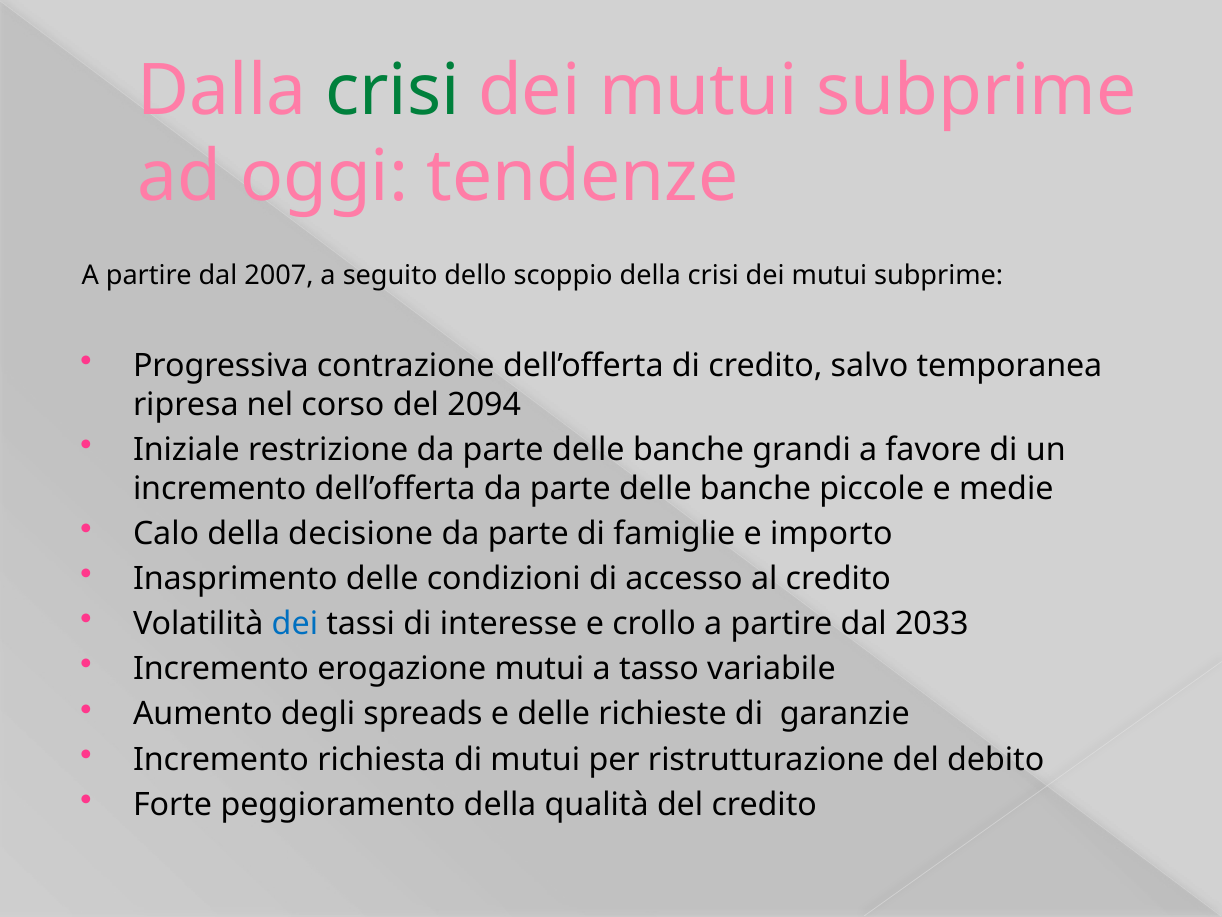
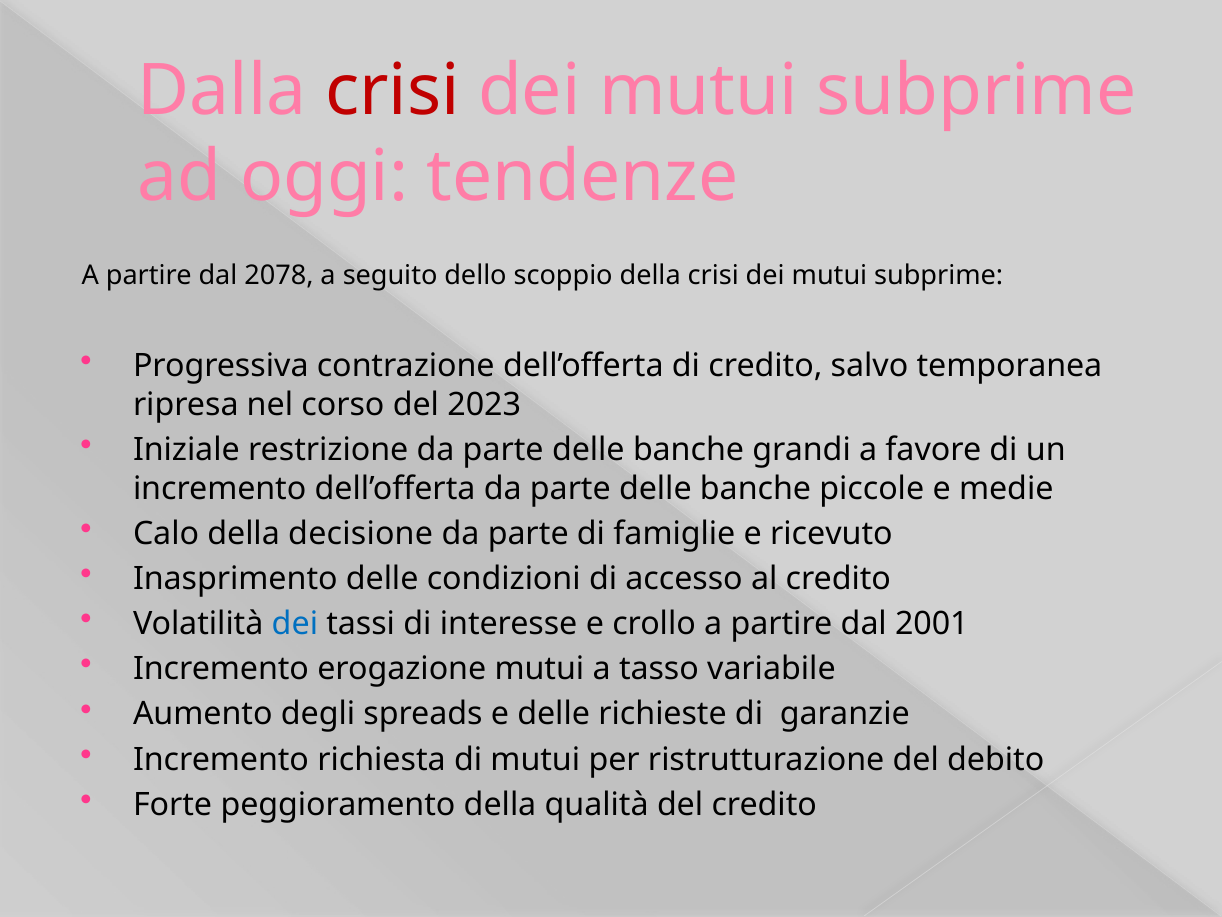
crisi at (392, 91) colour: green -> red
2007: 2007 -> 2078
2094: 2094 -> 2023
importo: importo -> ricevuto
2033: 2033 -> 2001
